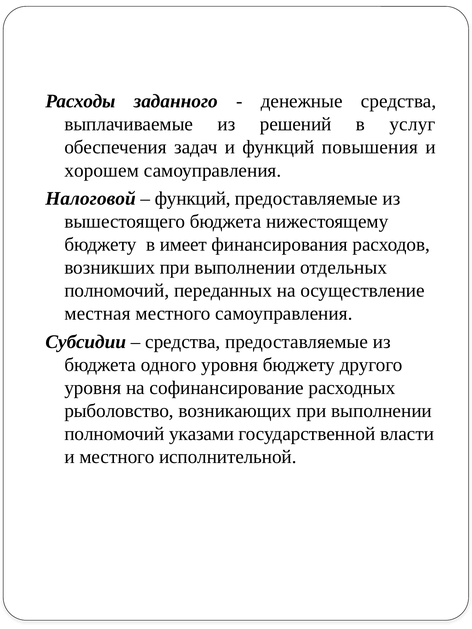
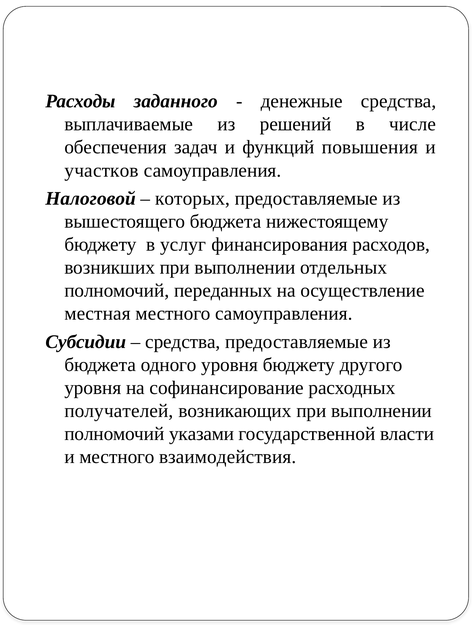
услуг: услуг -> числе
хорошем: хорошем -> участков
функций at (193, 199): функций -> которых
имеет: имеет -> услуг
рыболовство: рыболовство -> получателей
исполнительной: исполнительной -> взаимодействия
